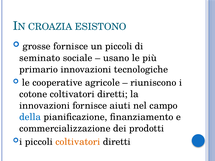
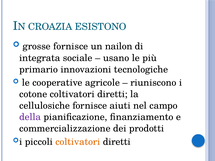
un piccoli: piccoli -> nailon
seminato: seminato -> integrata
innovazioni at (45, 106): innovazioni -> cellulosiche
della colour: blue -> purple
